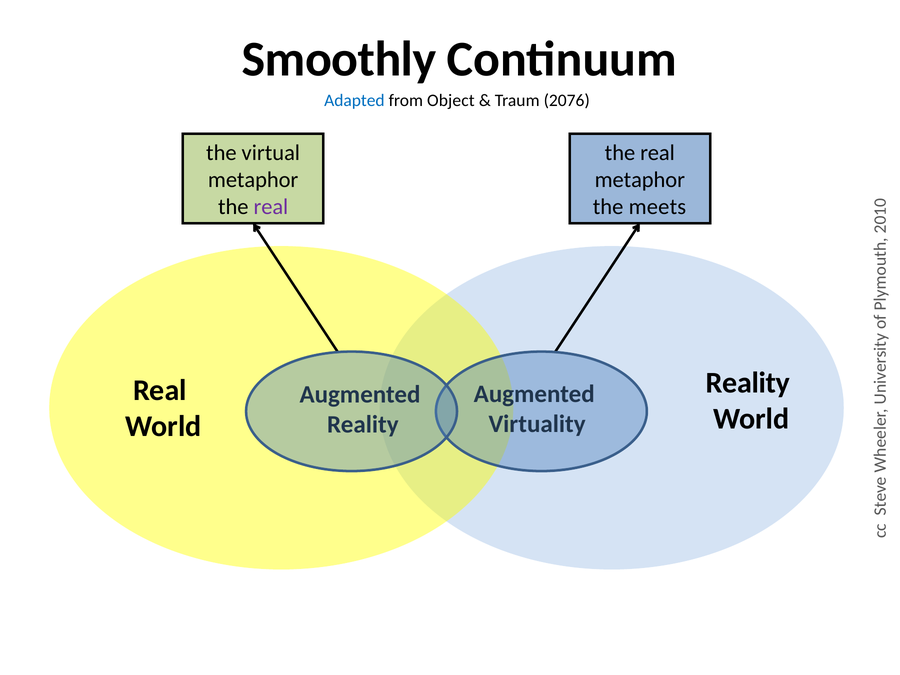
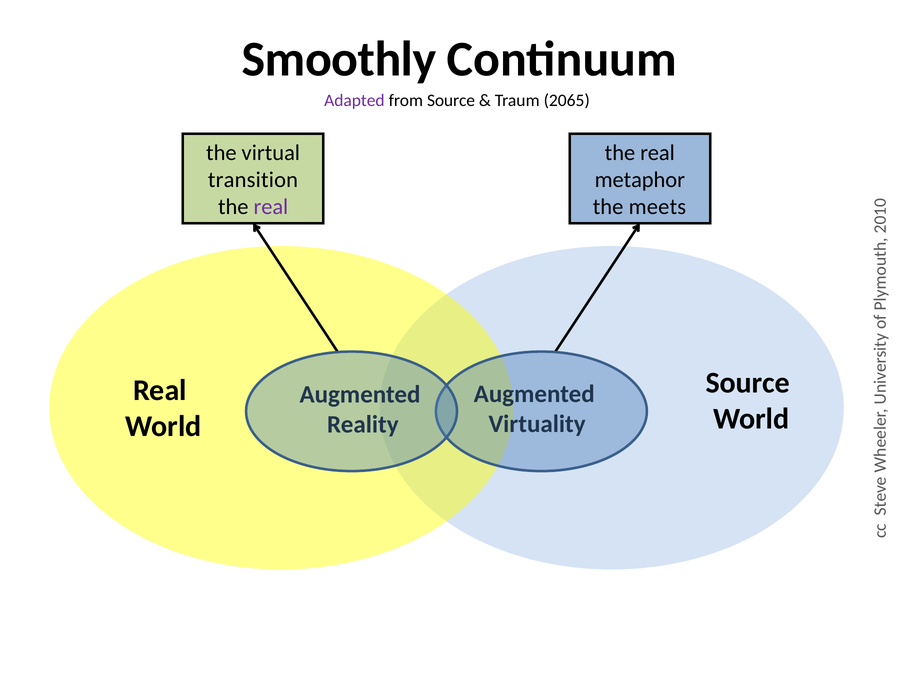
Adapted colour: blue -> purple
from Object: Object -> Source
2076: 2076 -> 2065
metaphor at (253, 180): metaphor -> transition
Reality at (748, 383): Reality -> Source
